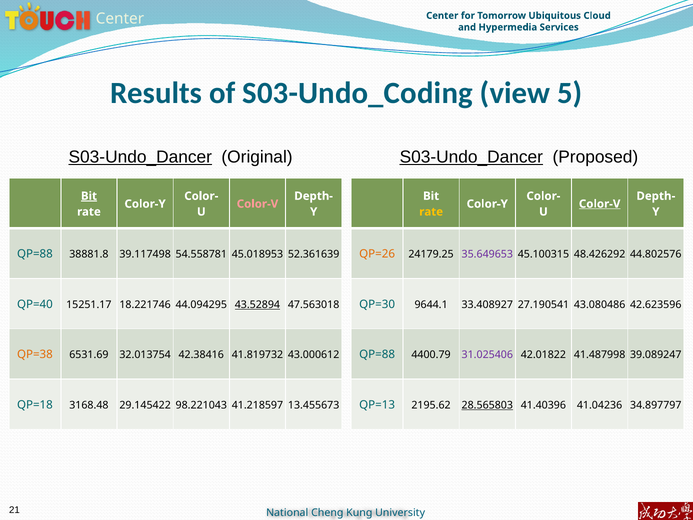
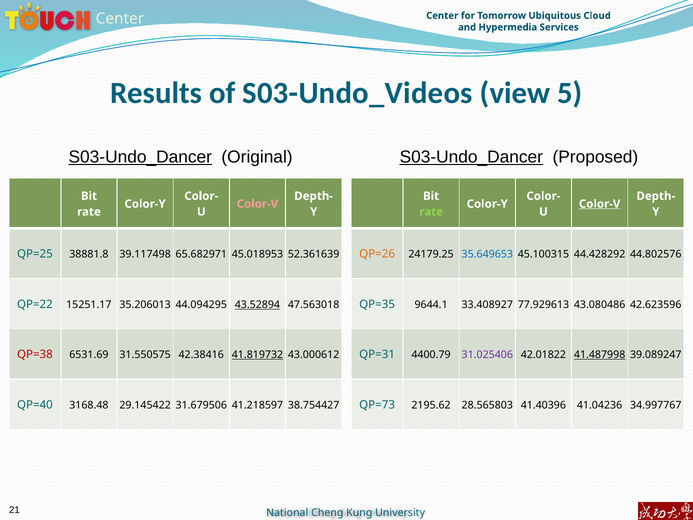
S03-Undo_Coding: S03-Undo_Coding -> S03-Undo_Videos
Bit at (89, 196) underline: present -> none
rate at (431, 212) colour: yellow -> light green
QP=88 at (35, 254): QP=88 -> QP=25
54.558781: 54.558781 -> 65.682971
35.649653 colour: purple -> blue
48.426292: 48.426292 -> 44.428292
QP=40: QP=40 -> QP=22
18.221746: 18.221746 -> 35.206013
QP=30: QP=30 -> QP=35
27.190541: 27.190541 -> 77.929613
QP=38 colour: orange -> red
32.013754: 32.013754 -> 31.550575
41.819732 underline: none -> present
QP=88 at (377, 354): QP=88 -> QP=31
41.487998 underline: none -> present
QP=18: QP=18 -> QP=40
98.221043: 98.221043 -> 31.679506
13.455673: 13.455673 -> 38.754427
QP=13: QP=13 -> QP=73
28.565803 underline: present -> none
34.897797: 34.897797 -> 34.997767
